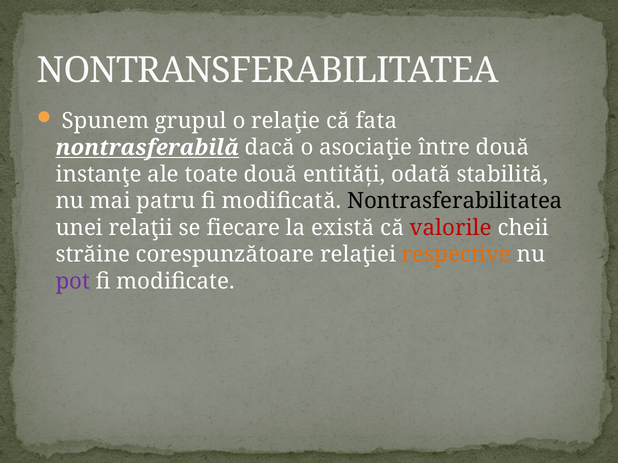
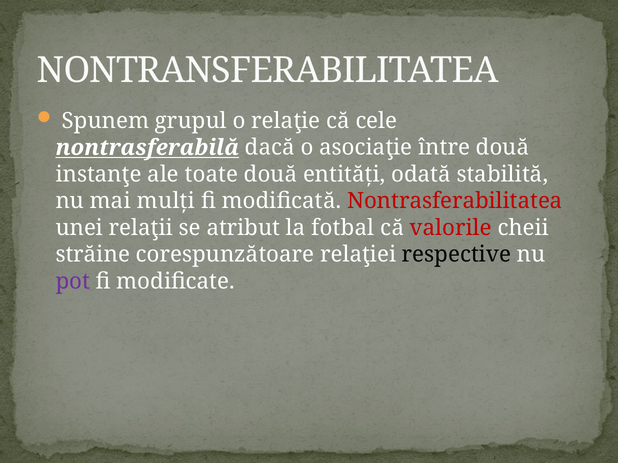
fata: fata -> cele
patru: patru -> mulţi
Nontrasferabilitatea colour: black -> red
fiecare: fiecare -> atribut
există: există -> fotbal
respective colour: orange -> black
